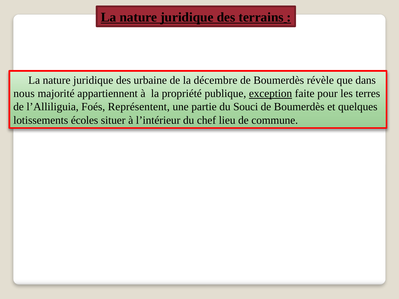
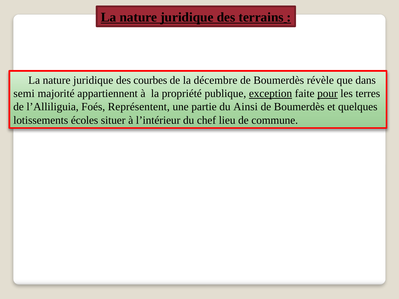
urbaine: urbaine -> courbes
nous: nous -> semi
pour underline: none -> present
Souci: Souci -> Ainsi
